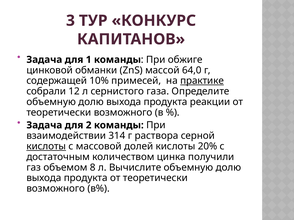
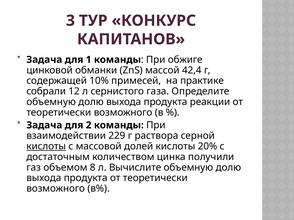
64,0: 64,0 -> 42,4
практике underline: present -> none
314: 314 -> 229
